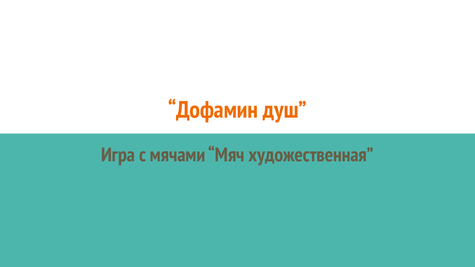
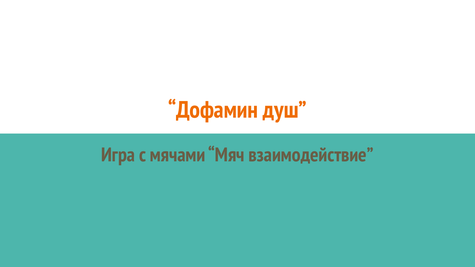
художественная: художественная -> взаимодействие
